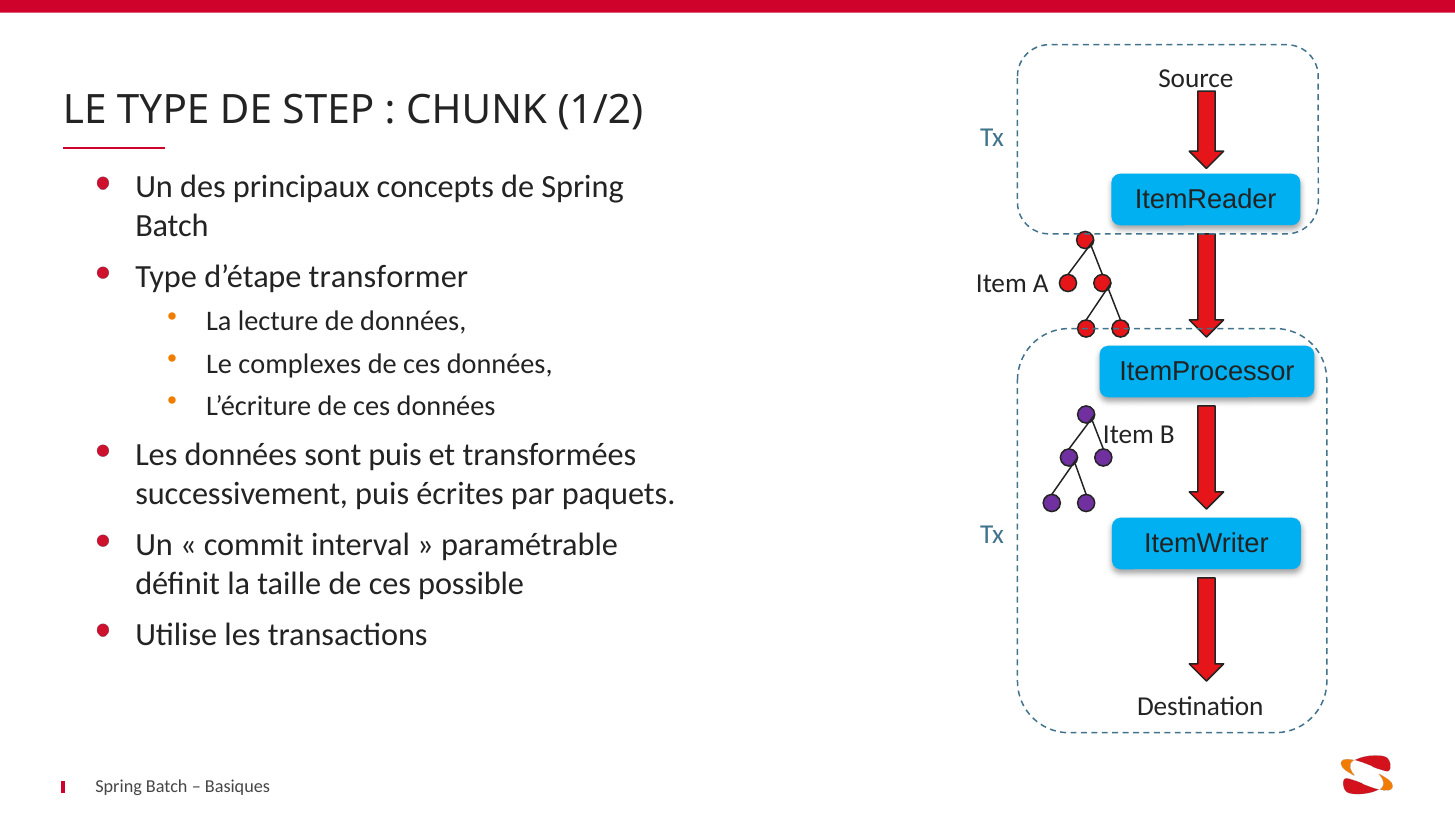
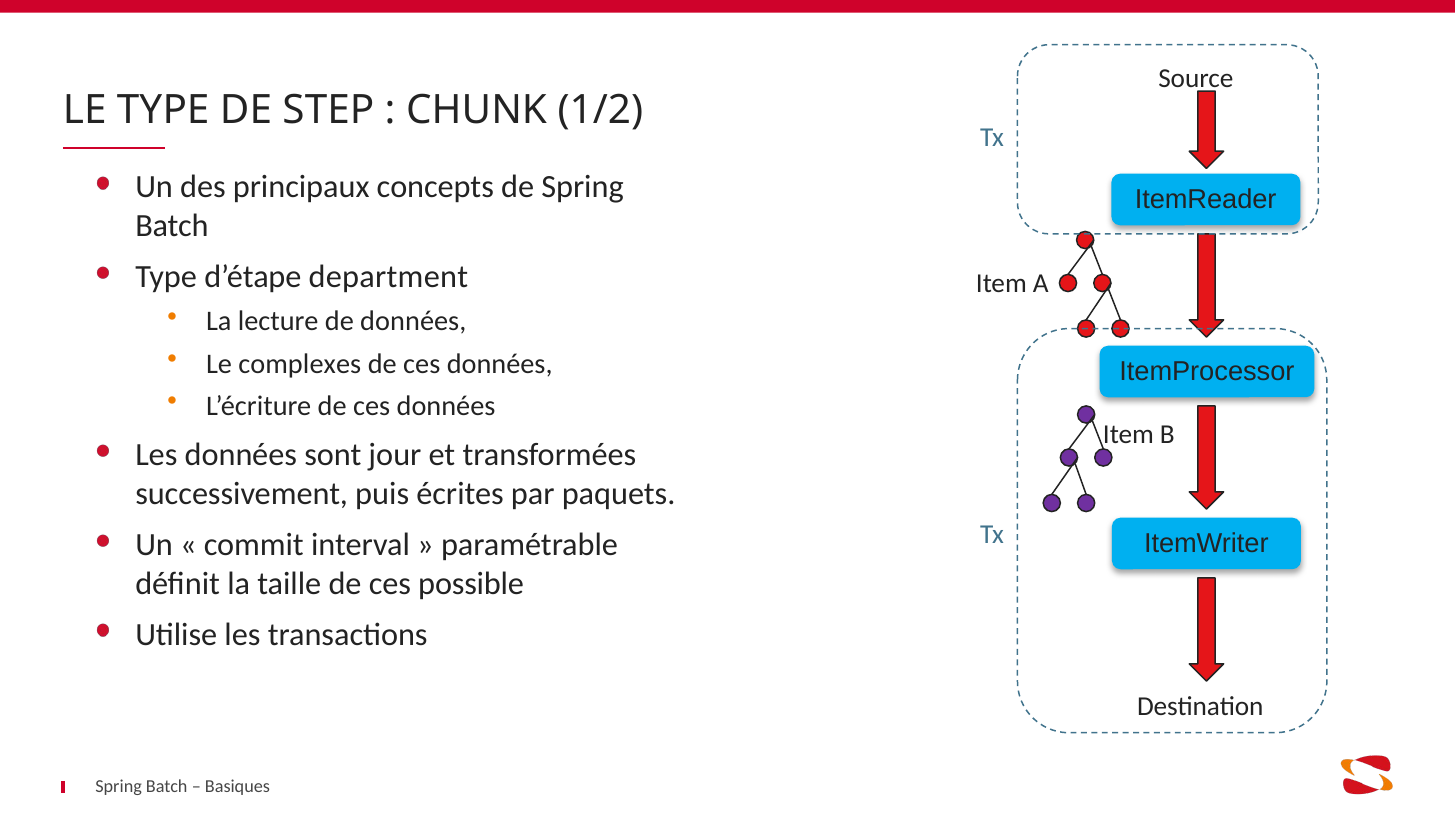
transformer: transformer -> department
sont puis: puis -> jour
